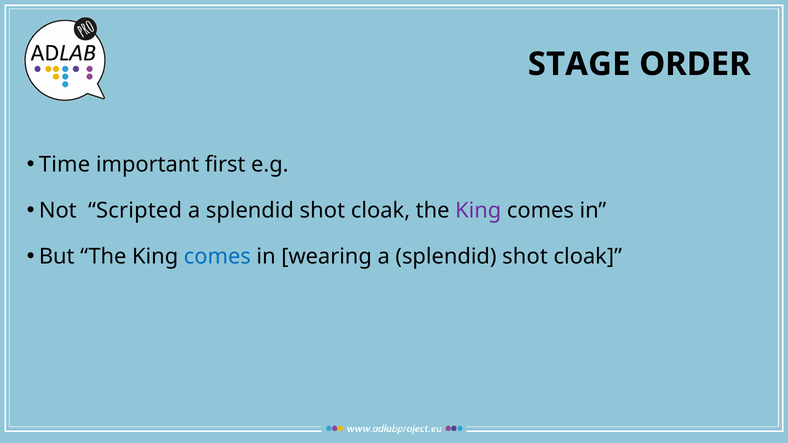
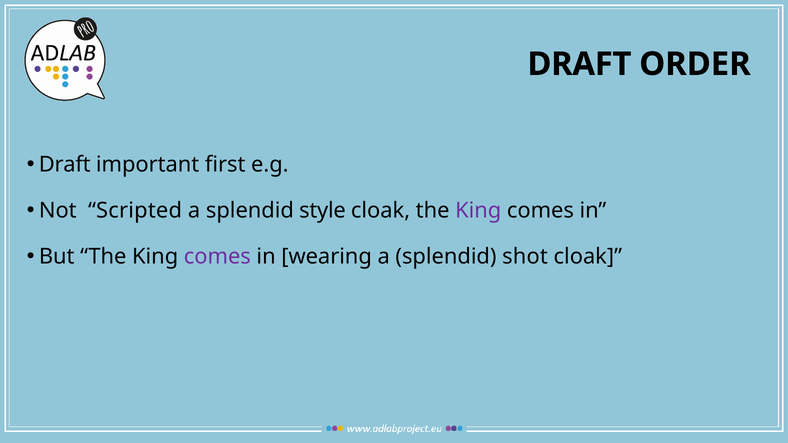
STAGE at (579, 64): STAGE -> DRAFT
Time at (64, 165): Time -> Draft
shot at (322, 211): shot -> style
comes at (217, 257) colour: blue -> purple
